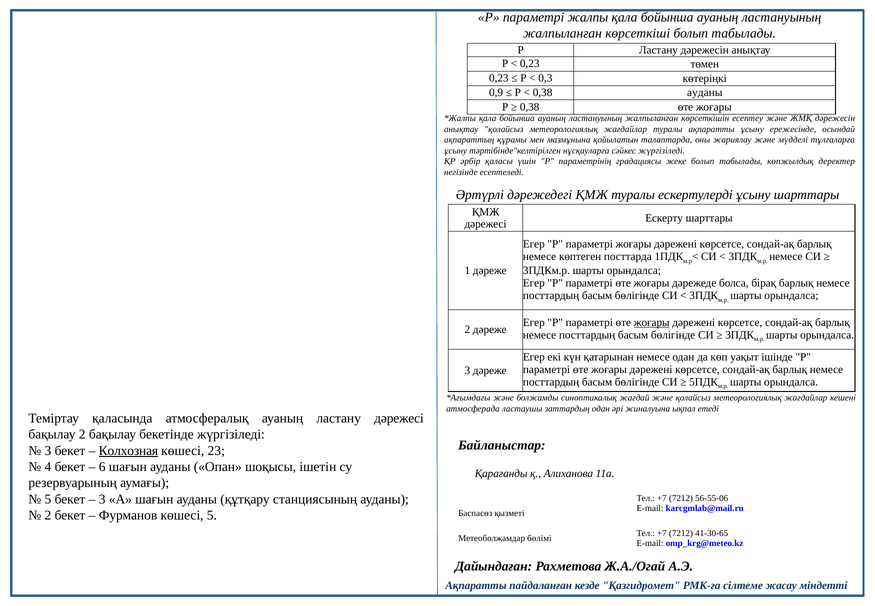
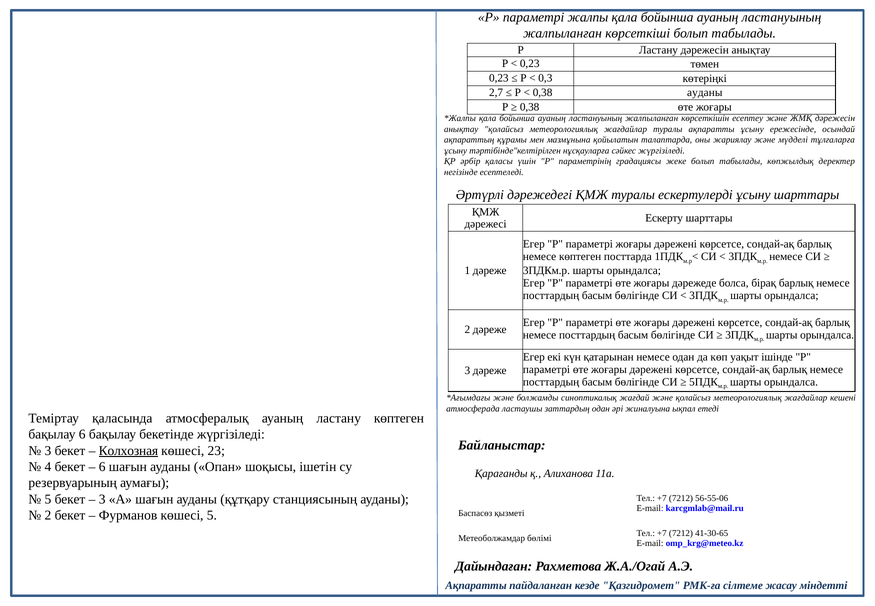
0,9: 0,9 -> 2,7
жоғары at (652, 322) underline: present -> none
ластану дәрежесі: дәрежесі -> көптеген
бақылау 2: 2 -> 6
